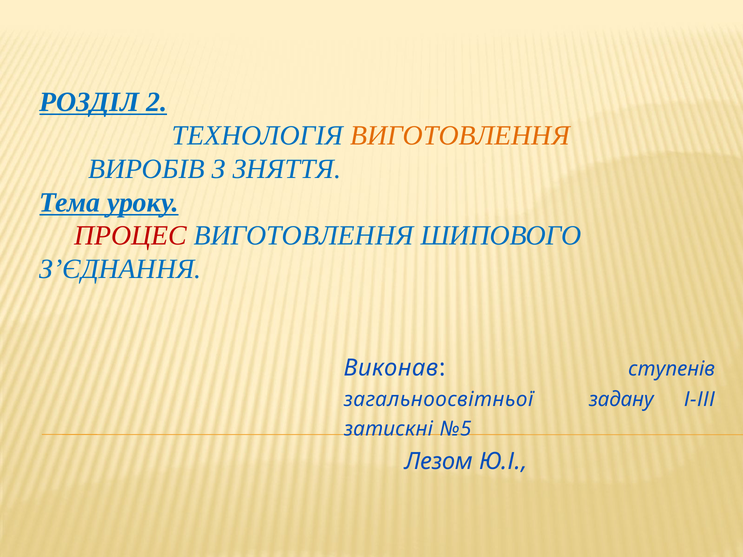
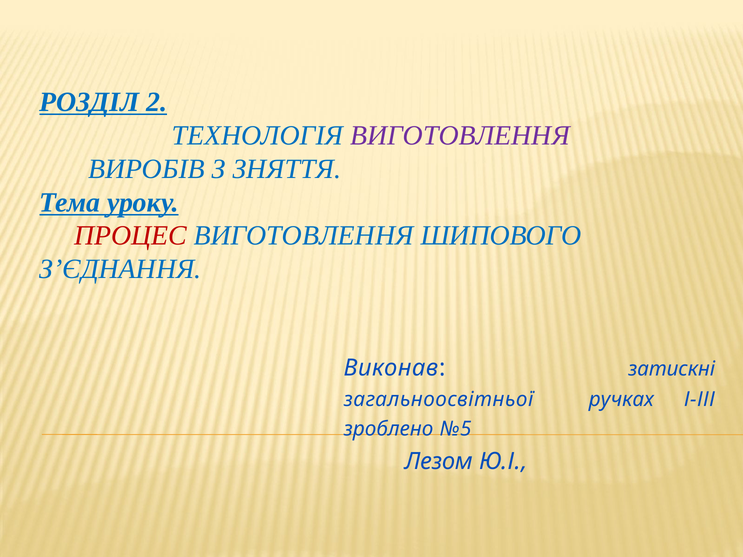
ВИГОТОВЛЕННЯ at (460, 135) colour: orange -> purple
ступенів: ступенів -> затискні
задану: задану -> ручках
затискні: затискні -> зроблено
